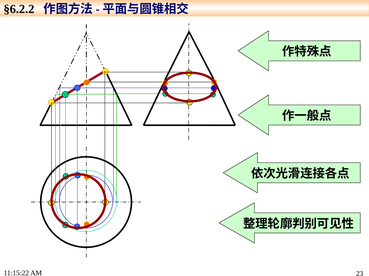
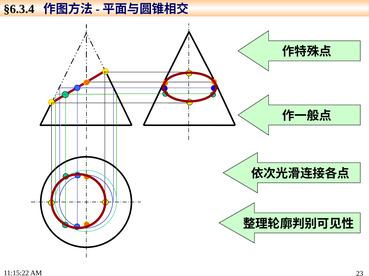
§6.2.2: §6.2.2 -> §6.3.4
